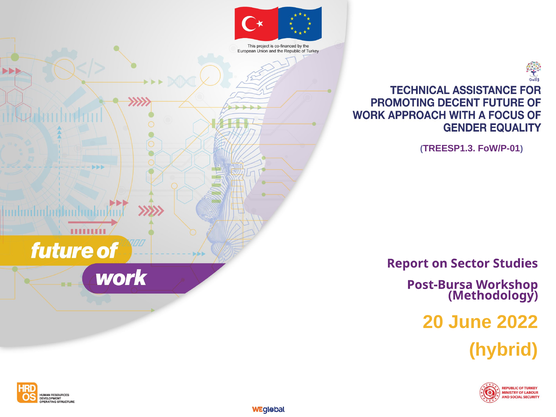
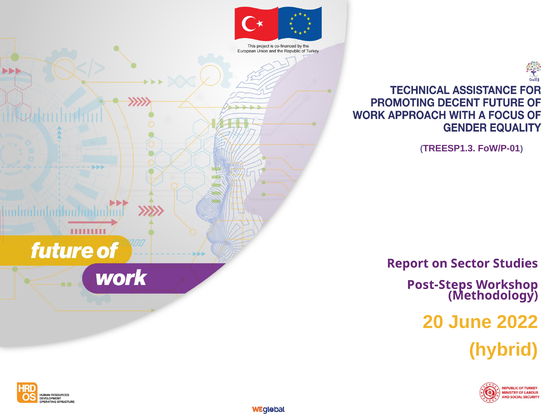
Post-Bursa: Post-Bursa -> Post-Steps
